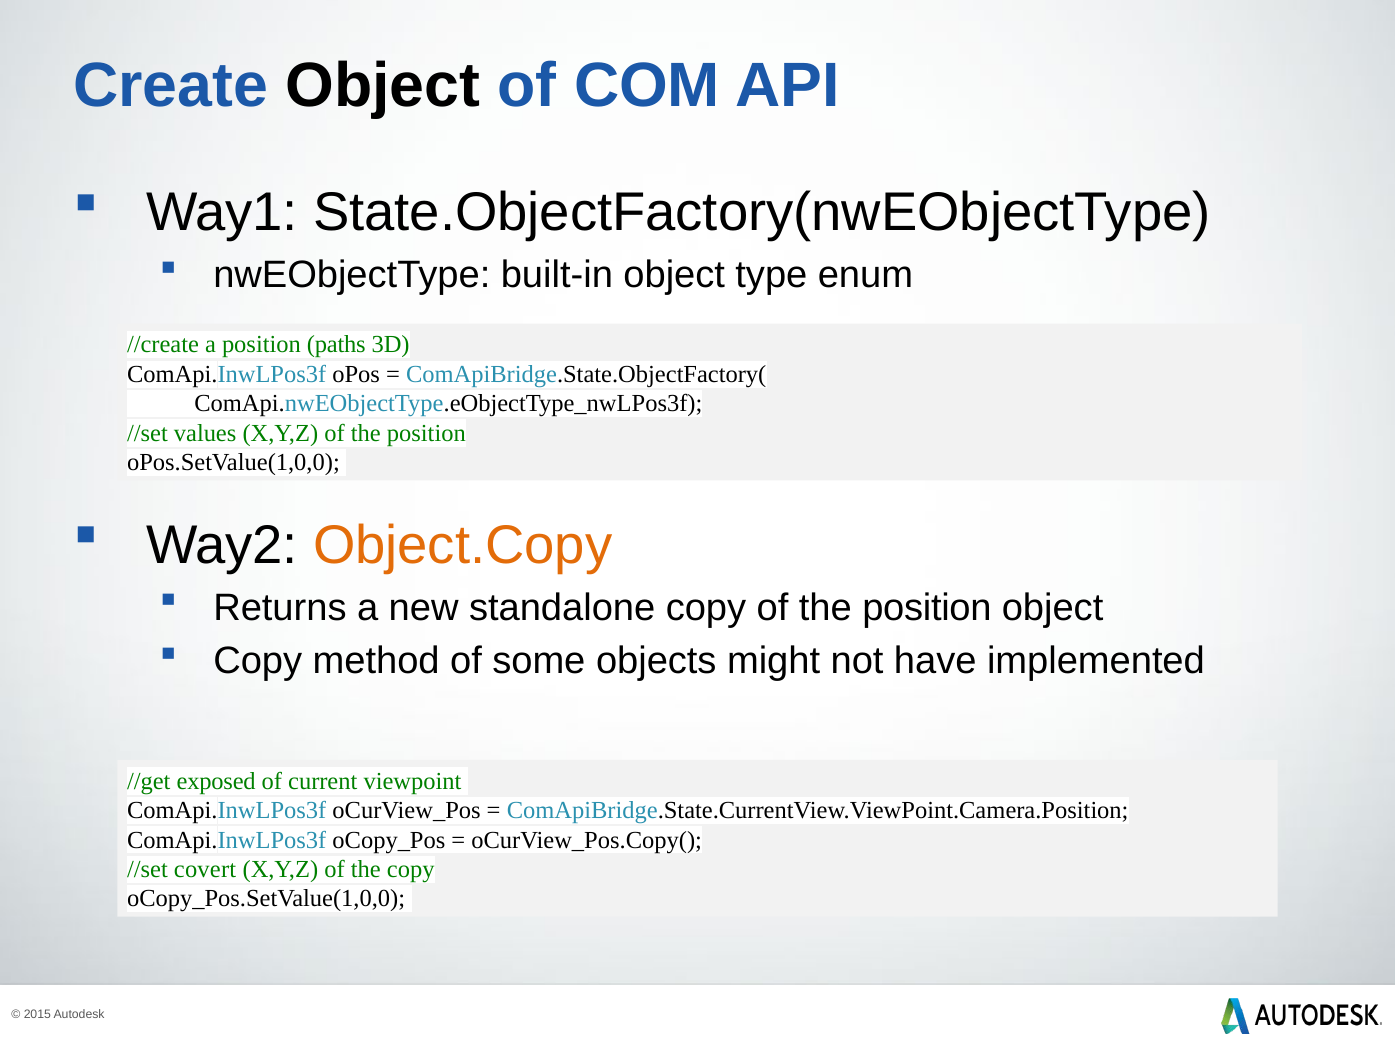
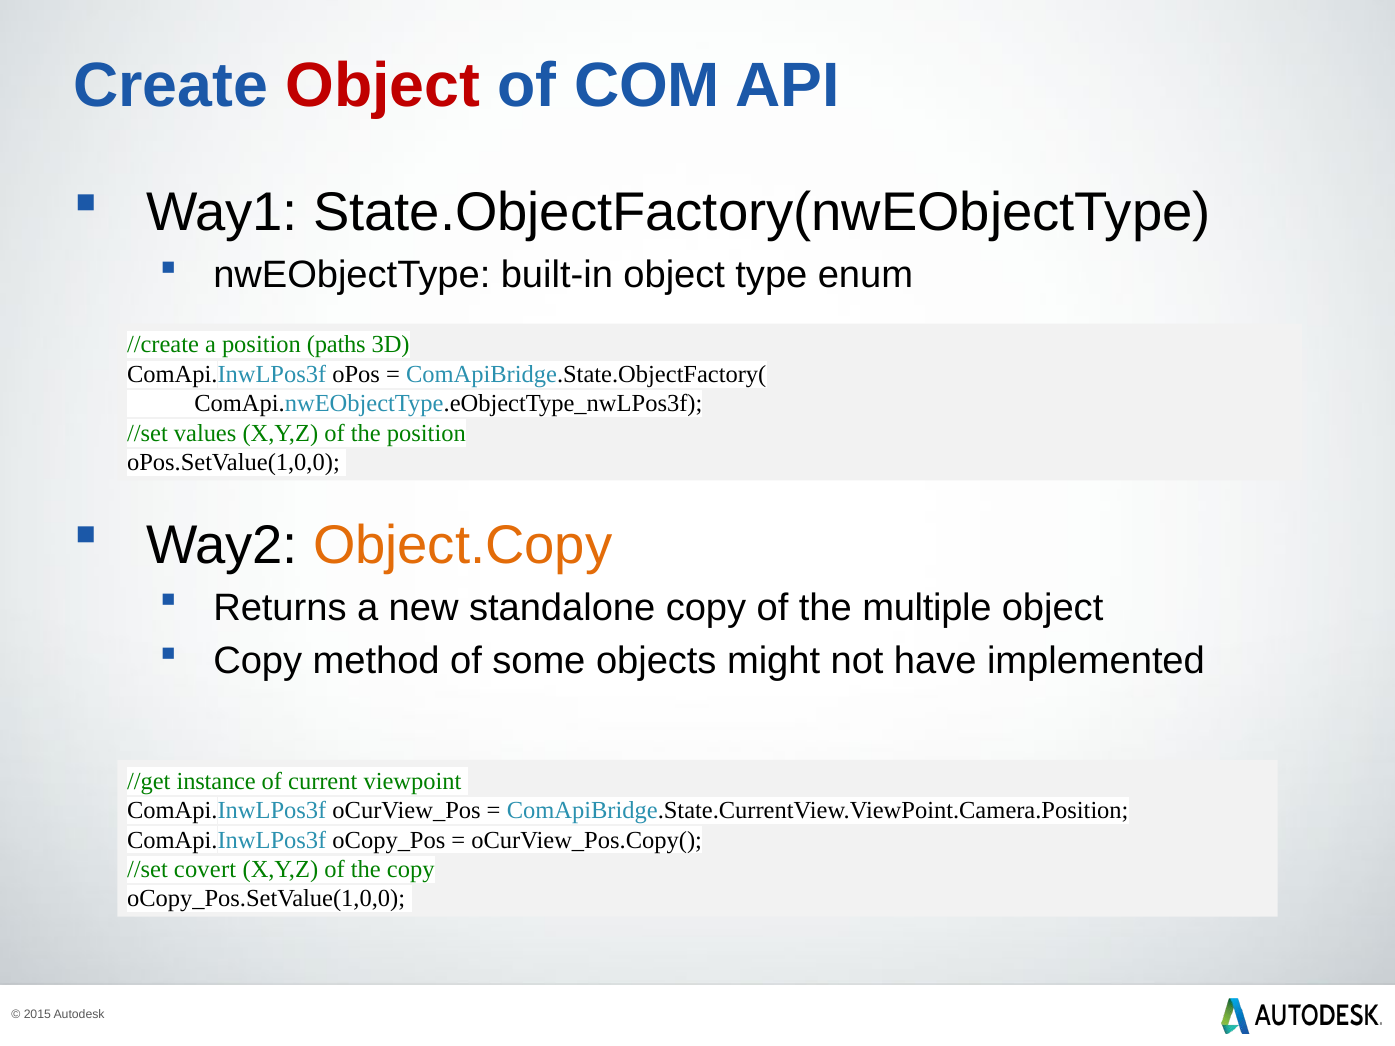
Object at (383, 86) colour: black -> red
copy of the position: position -> multiple
exposed: exposed -> instance
